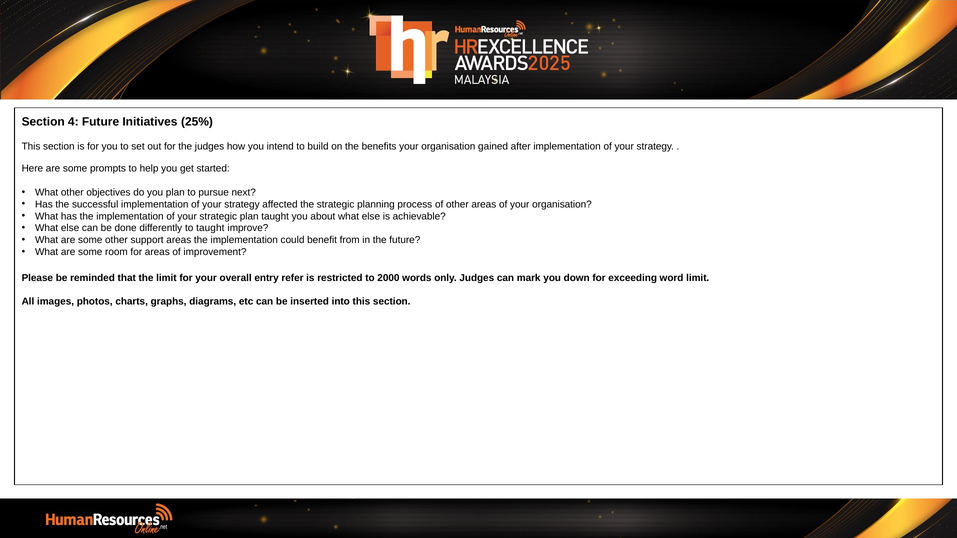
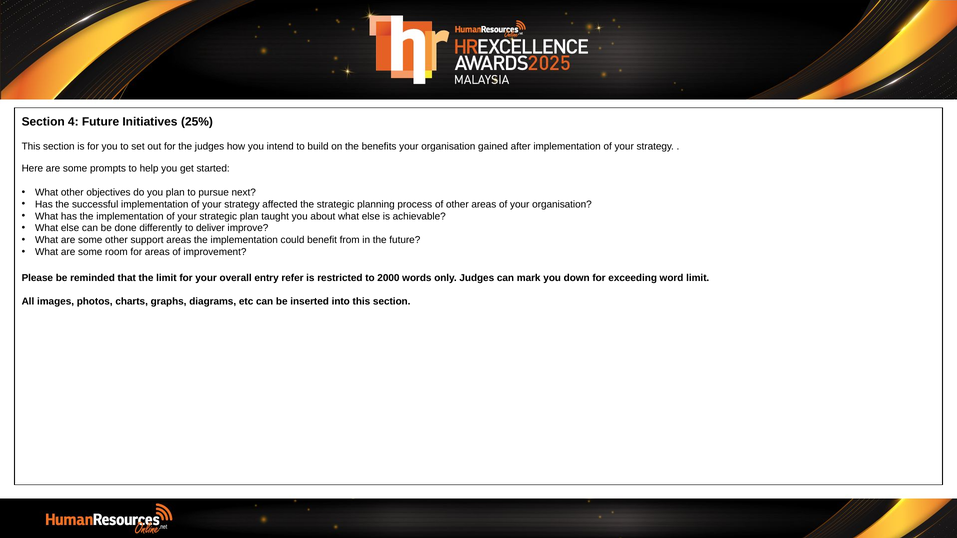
to taught: taught -> deliver
